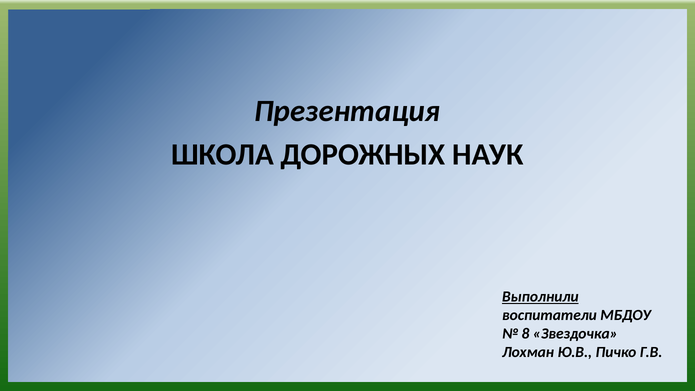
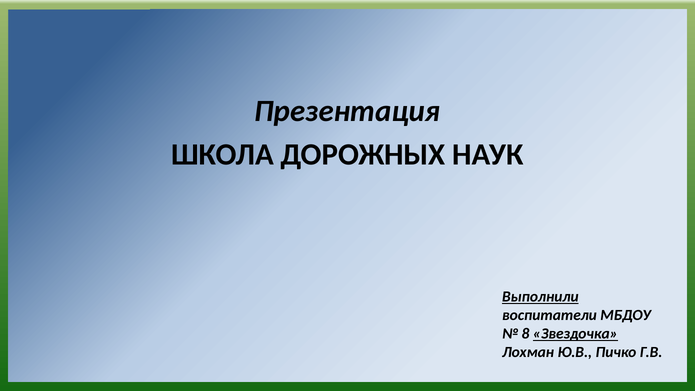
Звездочка underline: none -> present
